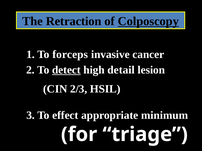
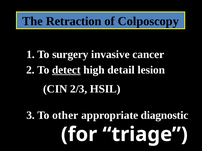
Colposcopy underline: present -> none
forceps: forceps -> surgery
effect: effect -> other
minimum: minimum -> diagnostic
